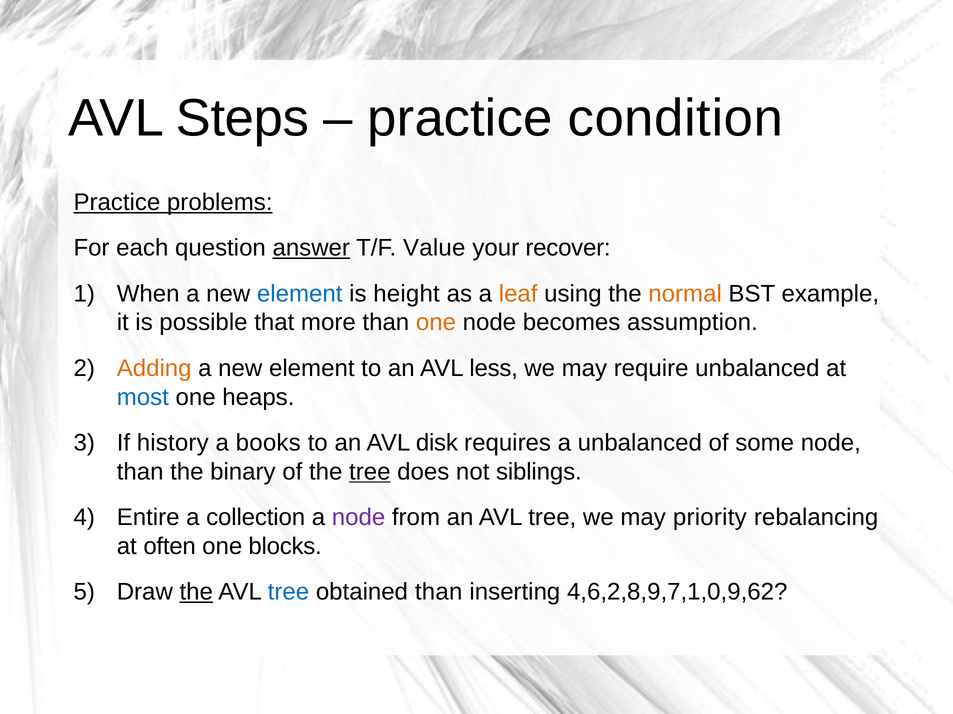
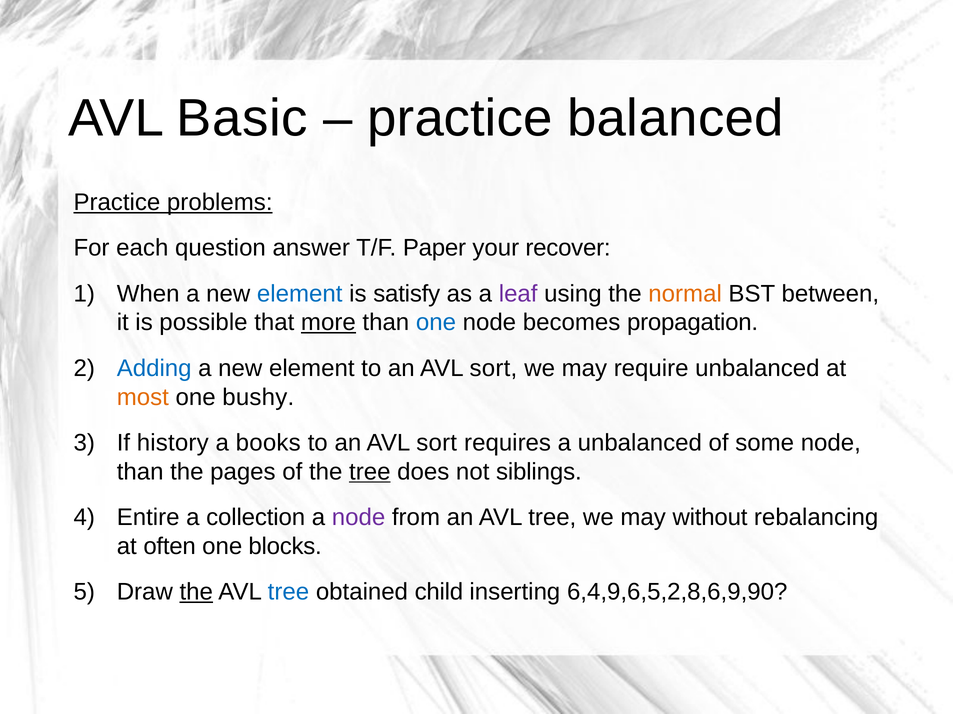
Steps: Steps -> Basic
condition: condition -> balanced
answer underline: present -> none
Value: Value -> Paper
height: height -> satisfy
leaf colour: orange -> purple
example: example -> between
more underline: none -> present
one at (436, 323) colour: orange -> blue
assumption: assumption -> propagation
Adding colour: orange -> blue
less at (494, 369): less -> sort
most colour: blue -> orange
heaps: heaps -> bushy
disk at (437, 443): disk -> sort
binary: binary -> pages
priority: priority -> without
obtained than: than -> child
4,6,2,8,9,7,1,0,9,62: 4,6,2,8,9,7,1,0,9,62 -> 6,4,9,6,5,2,8,6,9,90
